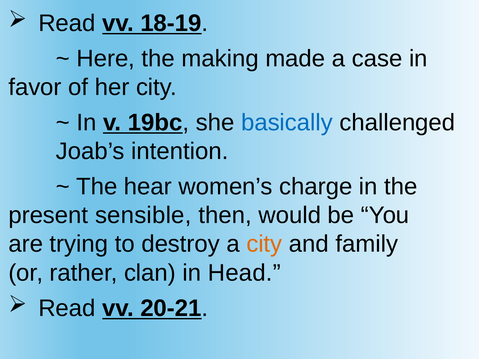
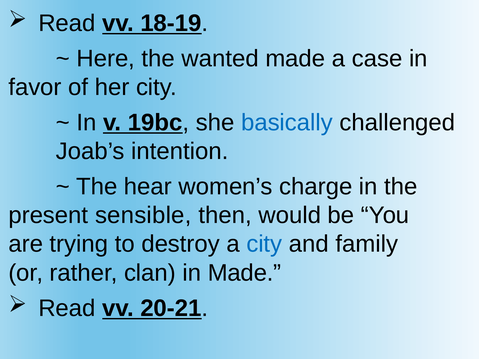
making: making -> wanted
city at (264, 244) colour: orange -> blue
in Head: Head -> Made
